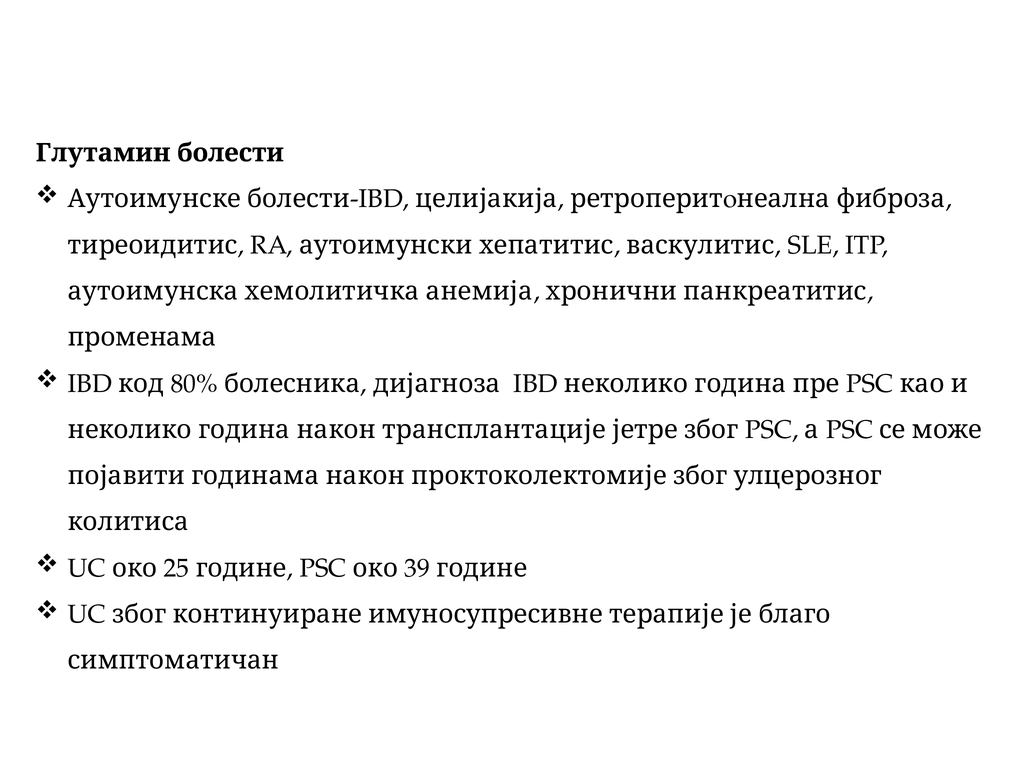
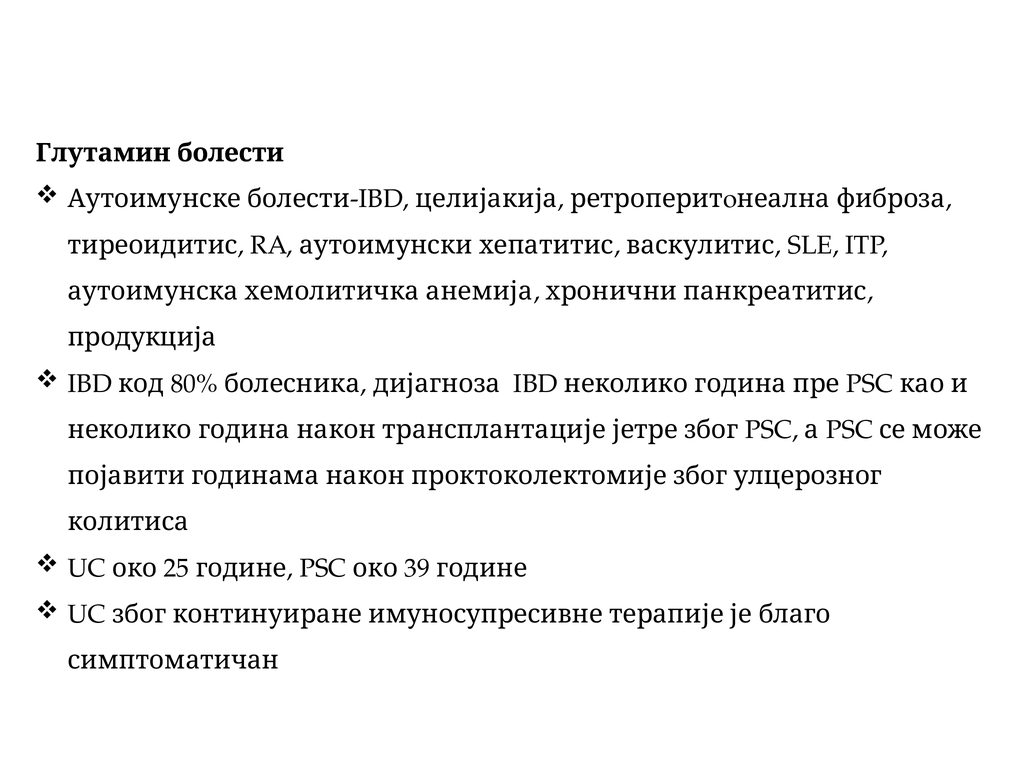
променама: променама -> продукција
